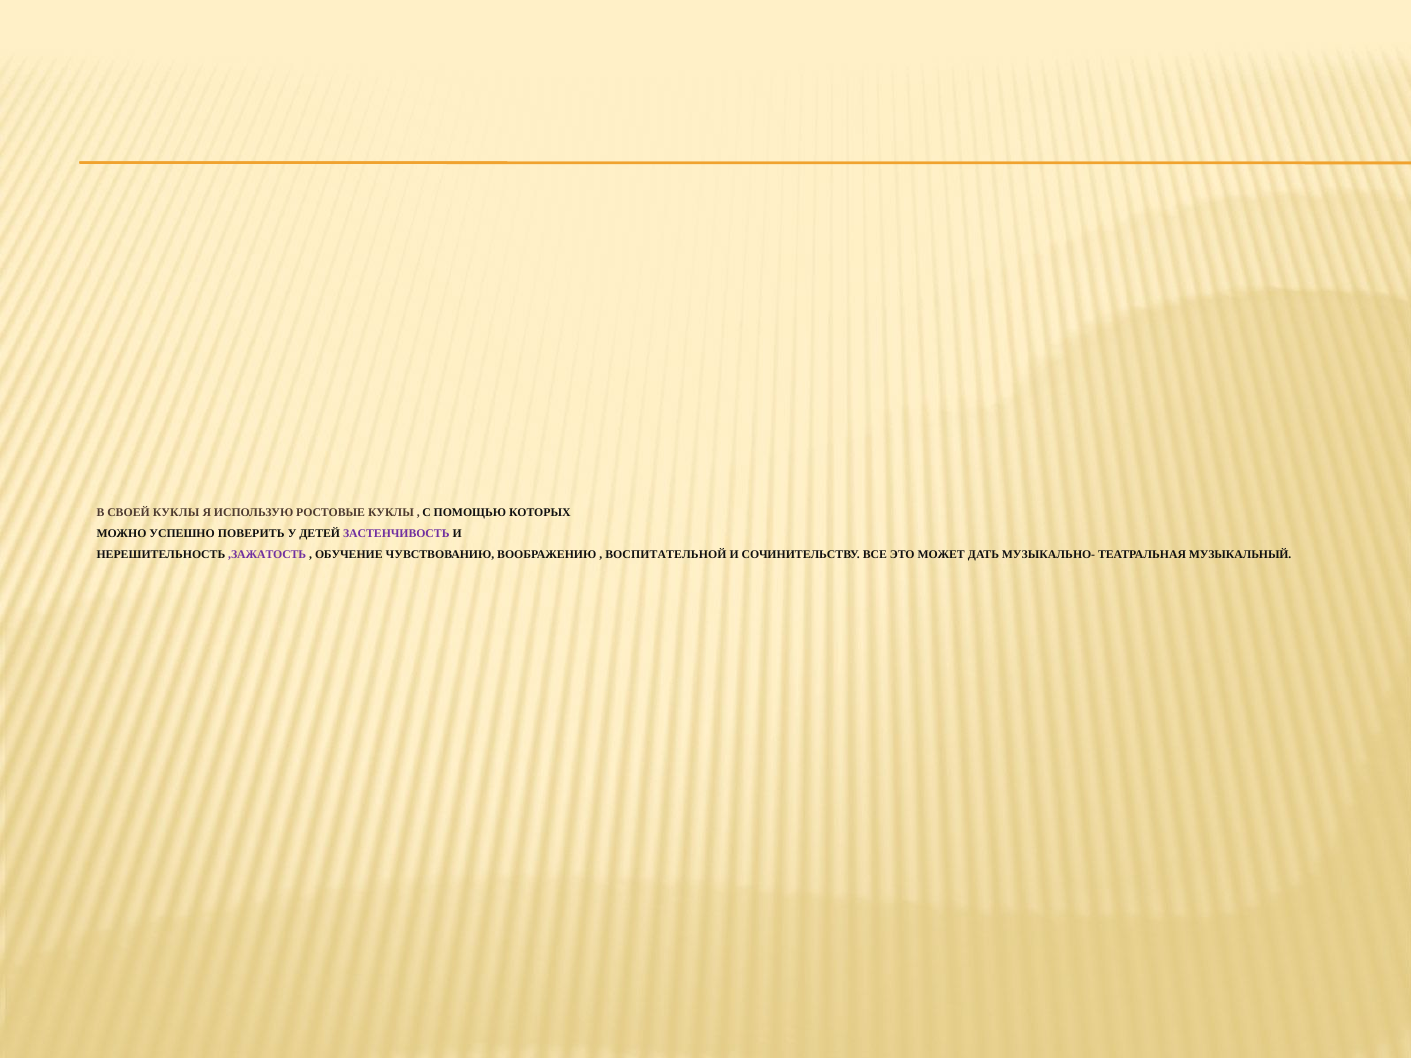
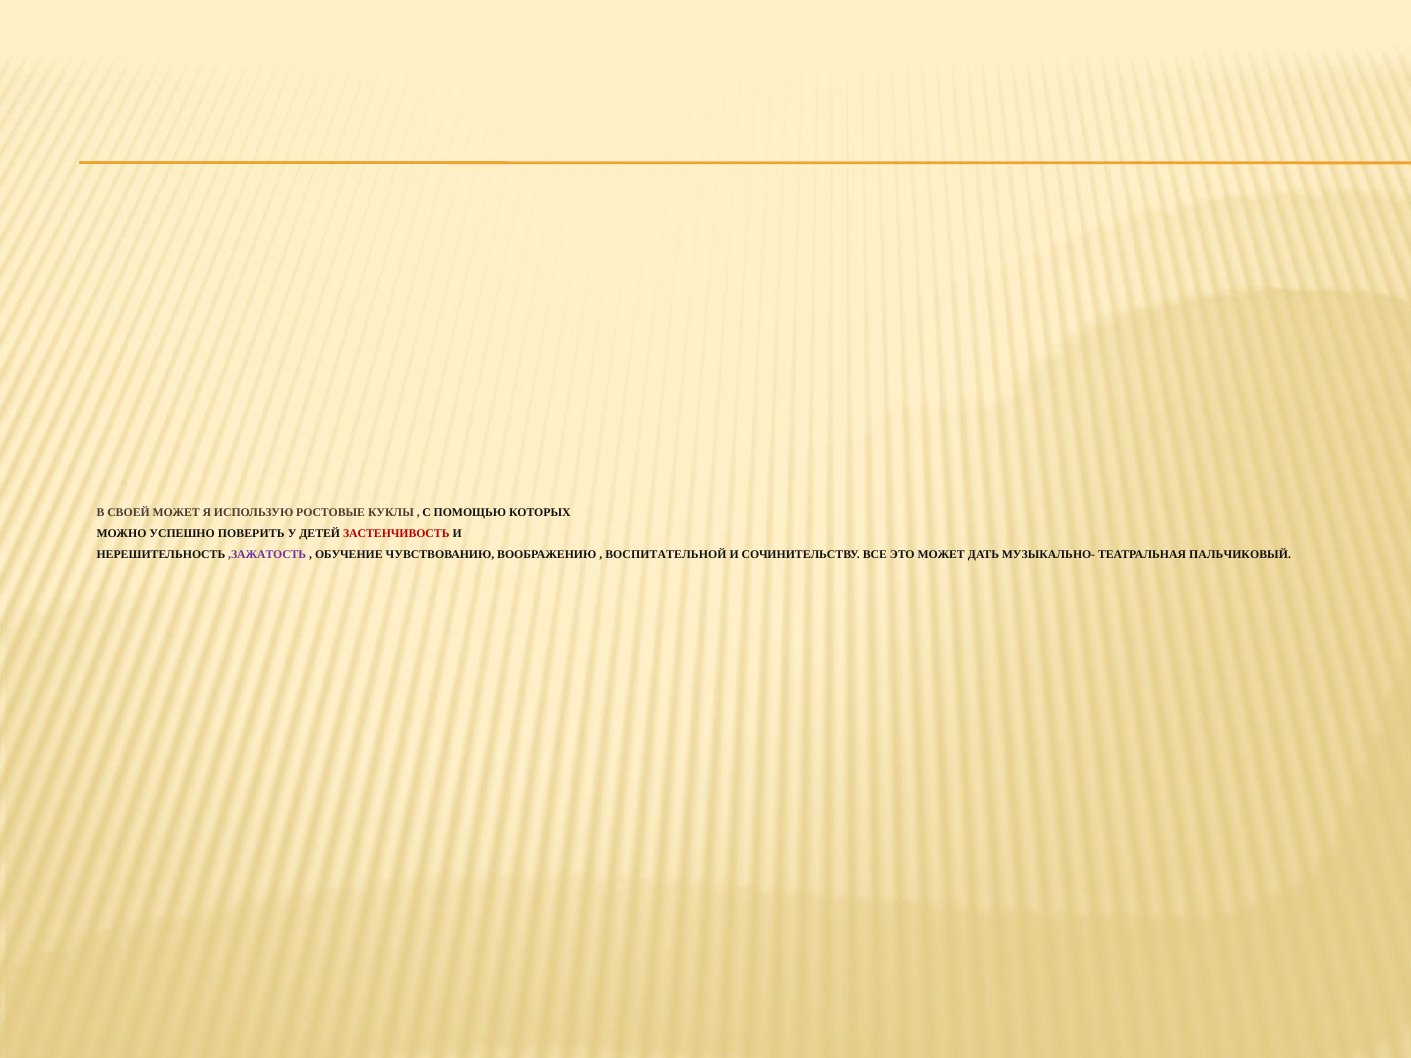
СВОЕЙ КУКЛЫ: КУКЛЫ -> МОЖЕТ
ЗАСТЕНЧИВОСТЬ colour: purple -> red
МУЗЫКАЛЬНЫЙ: МУЗЫКАЛЬНЫЙ -> ПАЛЬЧИКОВЫЙ
